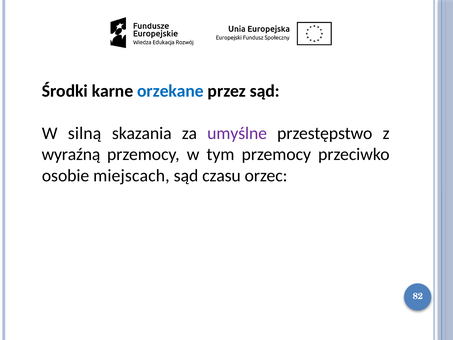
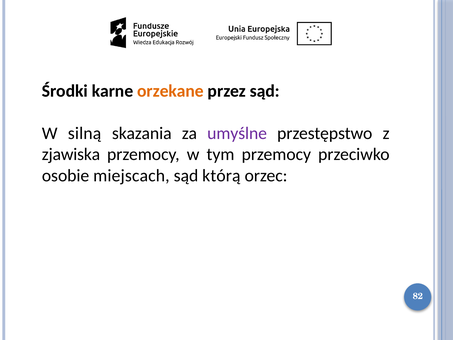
orzekane colour: blue -> orange
wyraźną: wyraźną -> zjawiska
czasu: czasu -> którą
